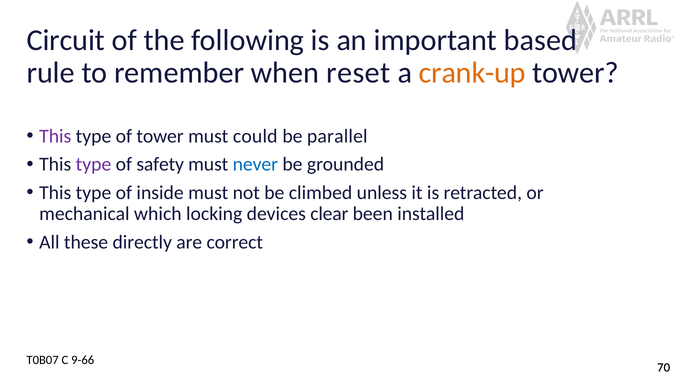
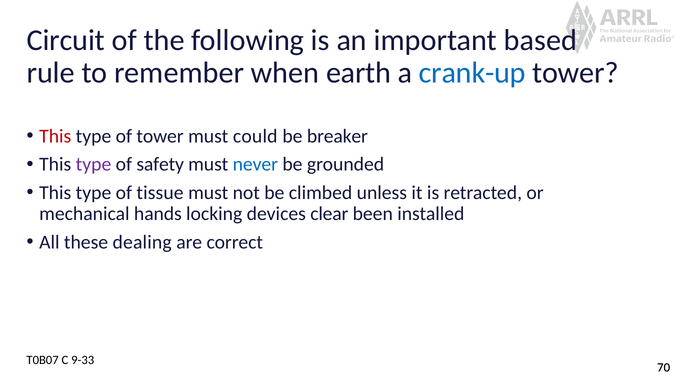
reset: reset -> earth
crank-up colour: orange -> blue
This at (55, 136) colour: purple -> red
parallel: parallel -> breaker
inside: inside -> tissue
which: which -> hands
directly: directly -> dealing
9-66: 9-66 -> 9-33
